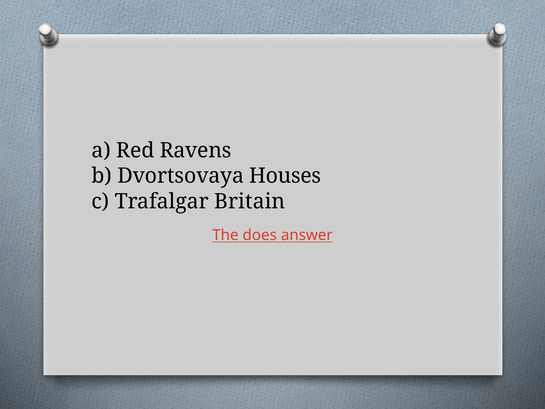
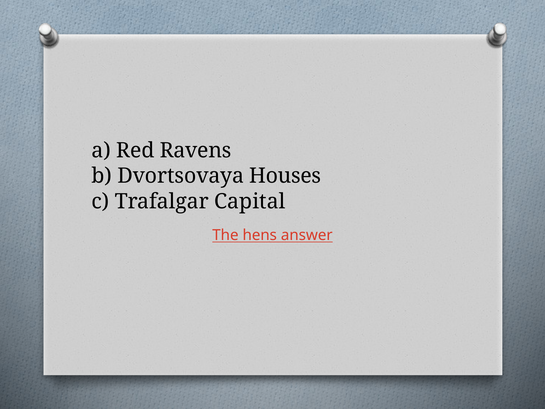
Britain: Britain -> Capital
does: does -> hens
